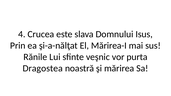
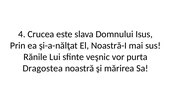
Mărirea-I: Mărirea-I -> Noastră-I
